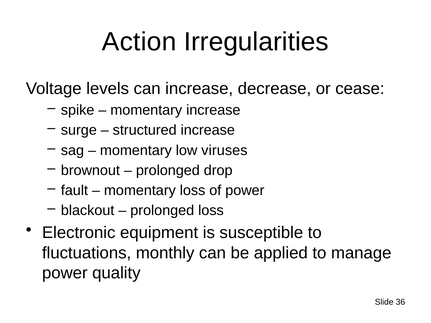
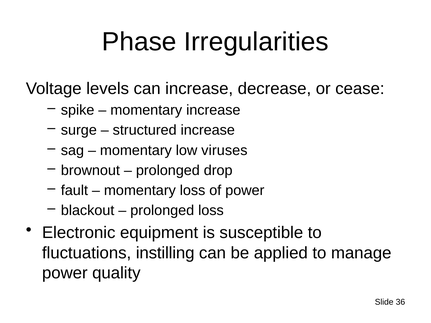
Action: Action -> Phase
monthly: monthly -> instilling
